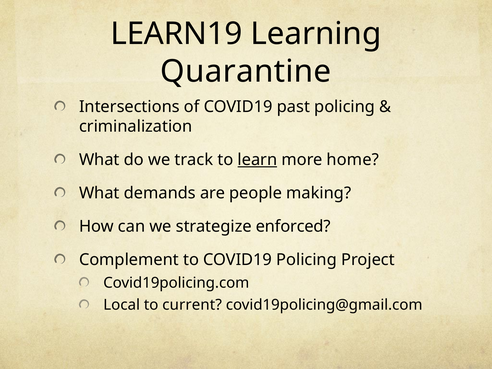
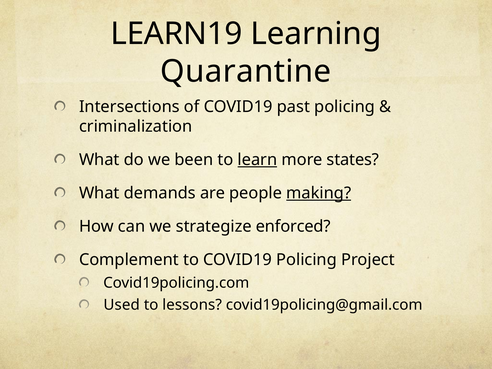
track: track -> been
home: home -> states
making underline: none -> present
Local: Local -> Used
current: current -> lessons
